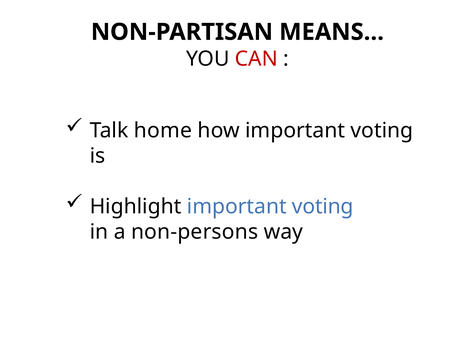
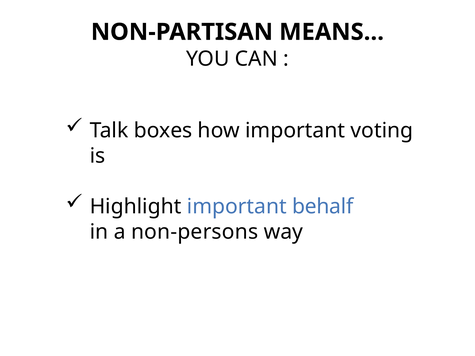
CAN colour: red -> black
home: home -> boxes
Highlight important voting: voting -> behalf
